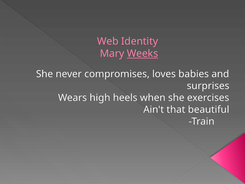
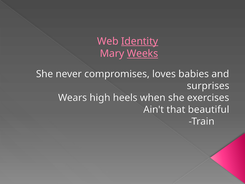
Identity underline: none -> present
